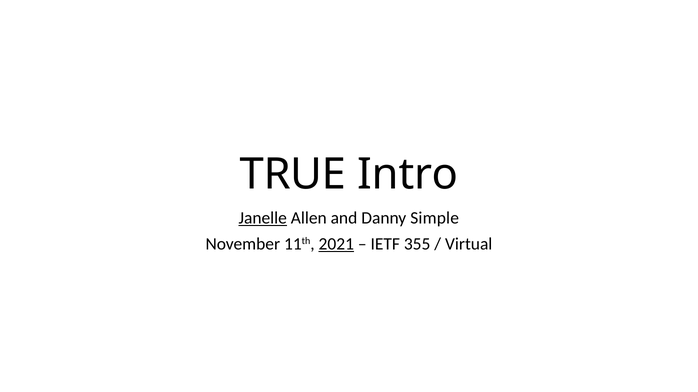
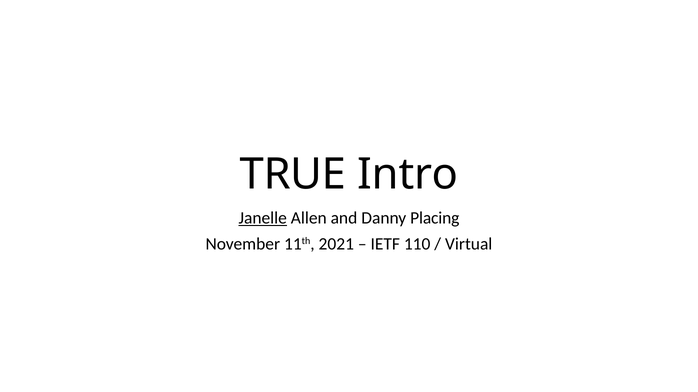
Simple: Simple -> Placing
2021 underline: present -> none
355: 355 -> 110
